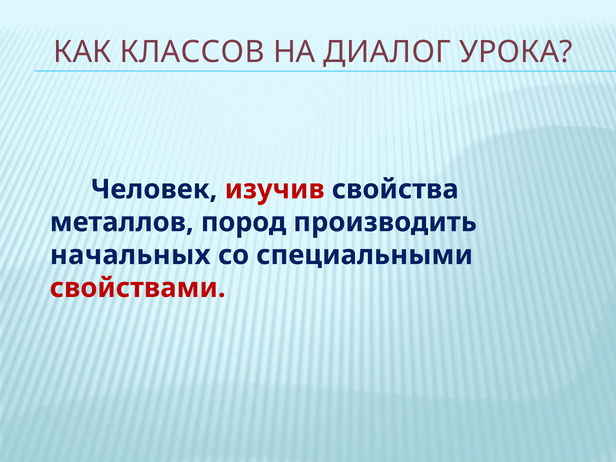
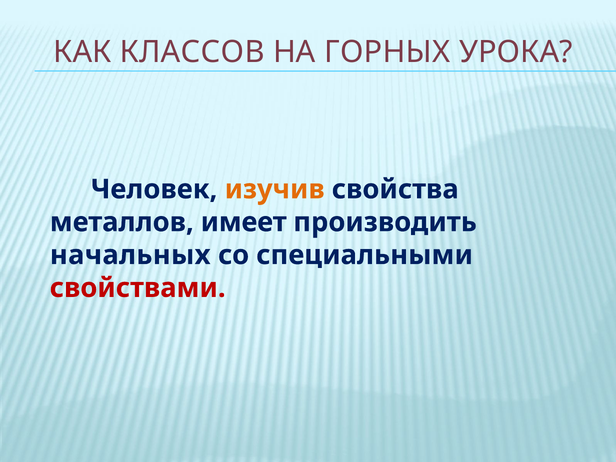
ДИАЛОГ: ДИАЛОГ -> ГОРНЫХ
изучив colour: red -> orange
пород: пород -> имеет
